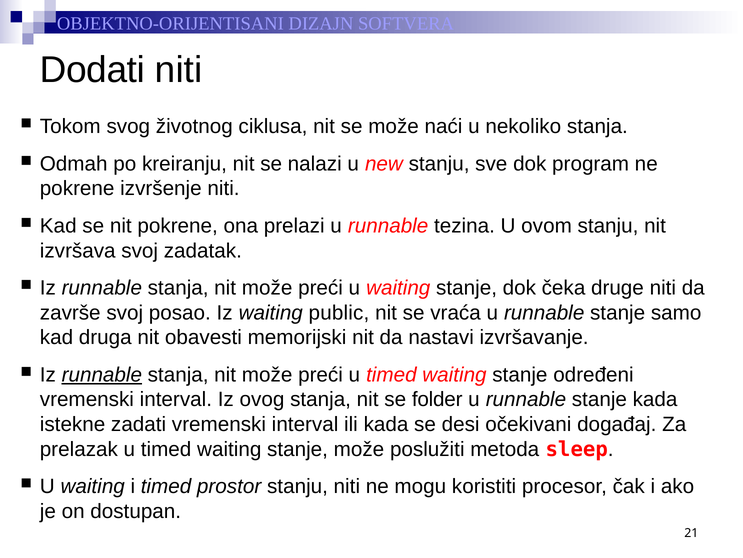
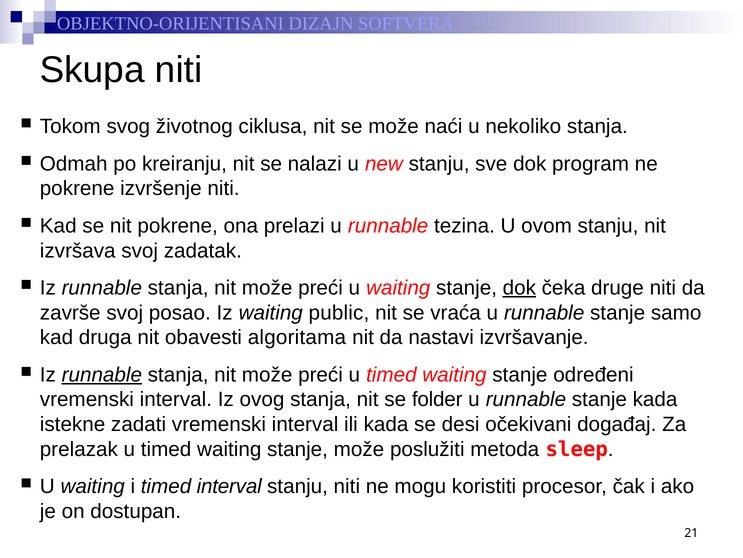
Dodati: Dodati -> Skupa
dok at (519, 288) underline: none -> present
memorijski: memorijski -> algoritama
timed prostor: prostor -> interval
